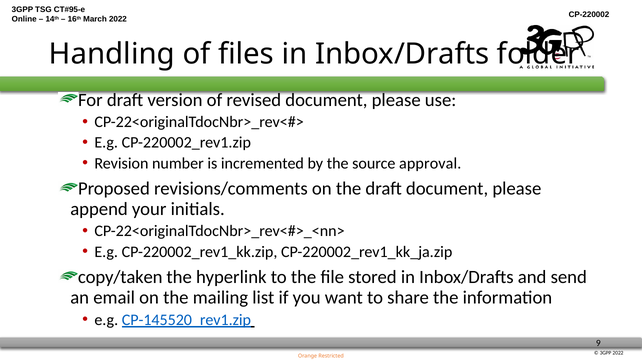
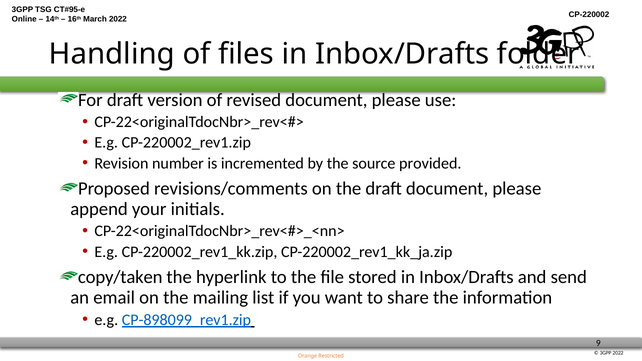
approval: approval -> provided
CP-145520_rev1.zip: CP-145520_rev1.zip -> CP-898099_rev1.zip
